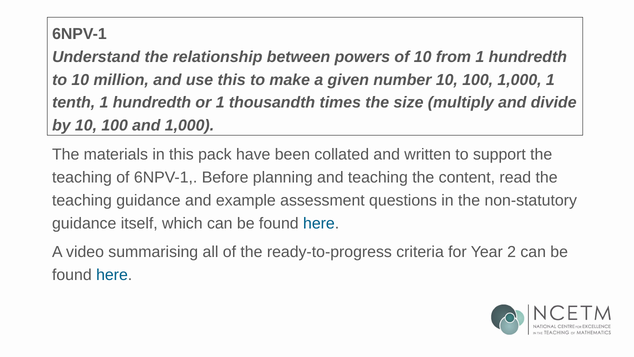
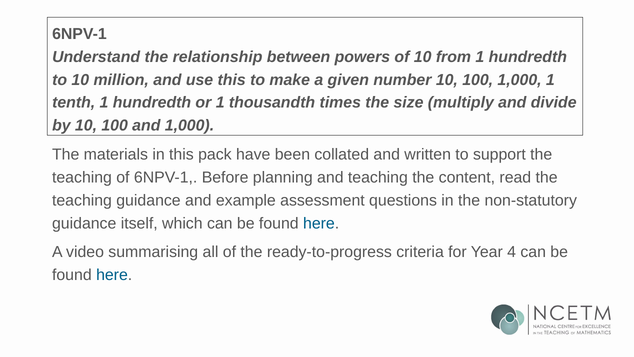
2: 2 -> 4
